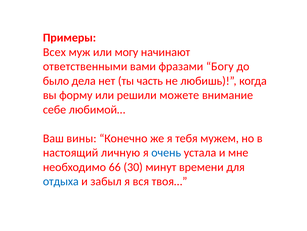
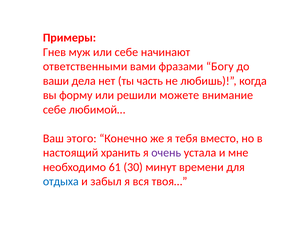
Всех: Всех -> Гнев
или могу: могу -> себе
было: было -> ваши
вины: вины -> этого
мужем: мужем -> вместо
личную: личную -> хранить
очень colour: blue -> purple
66: 66 -> 61
